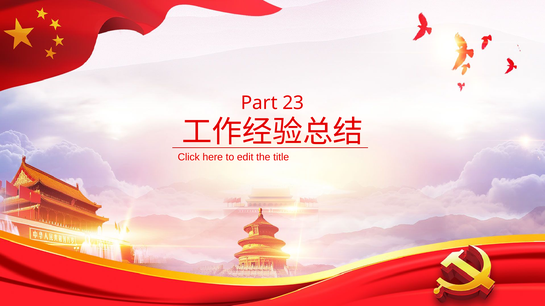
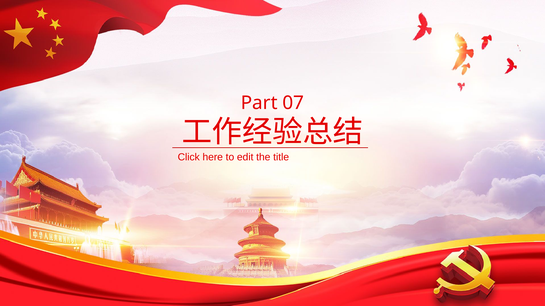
23: 23 -> 07
